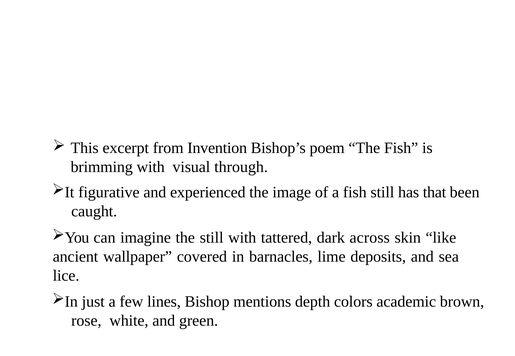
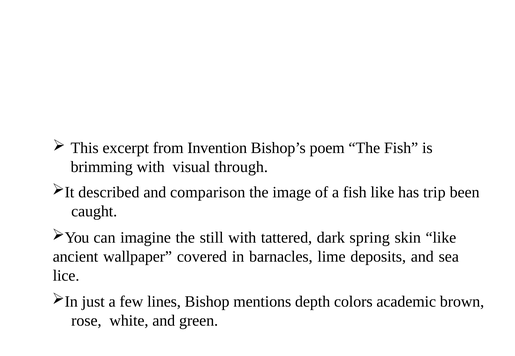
figurative: figurative -> described
experienced: experienced -> comparison
fish still: still -> like
that: that -> trip
across: across -> spring
